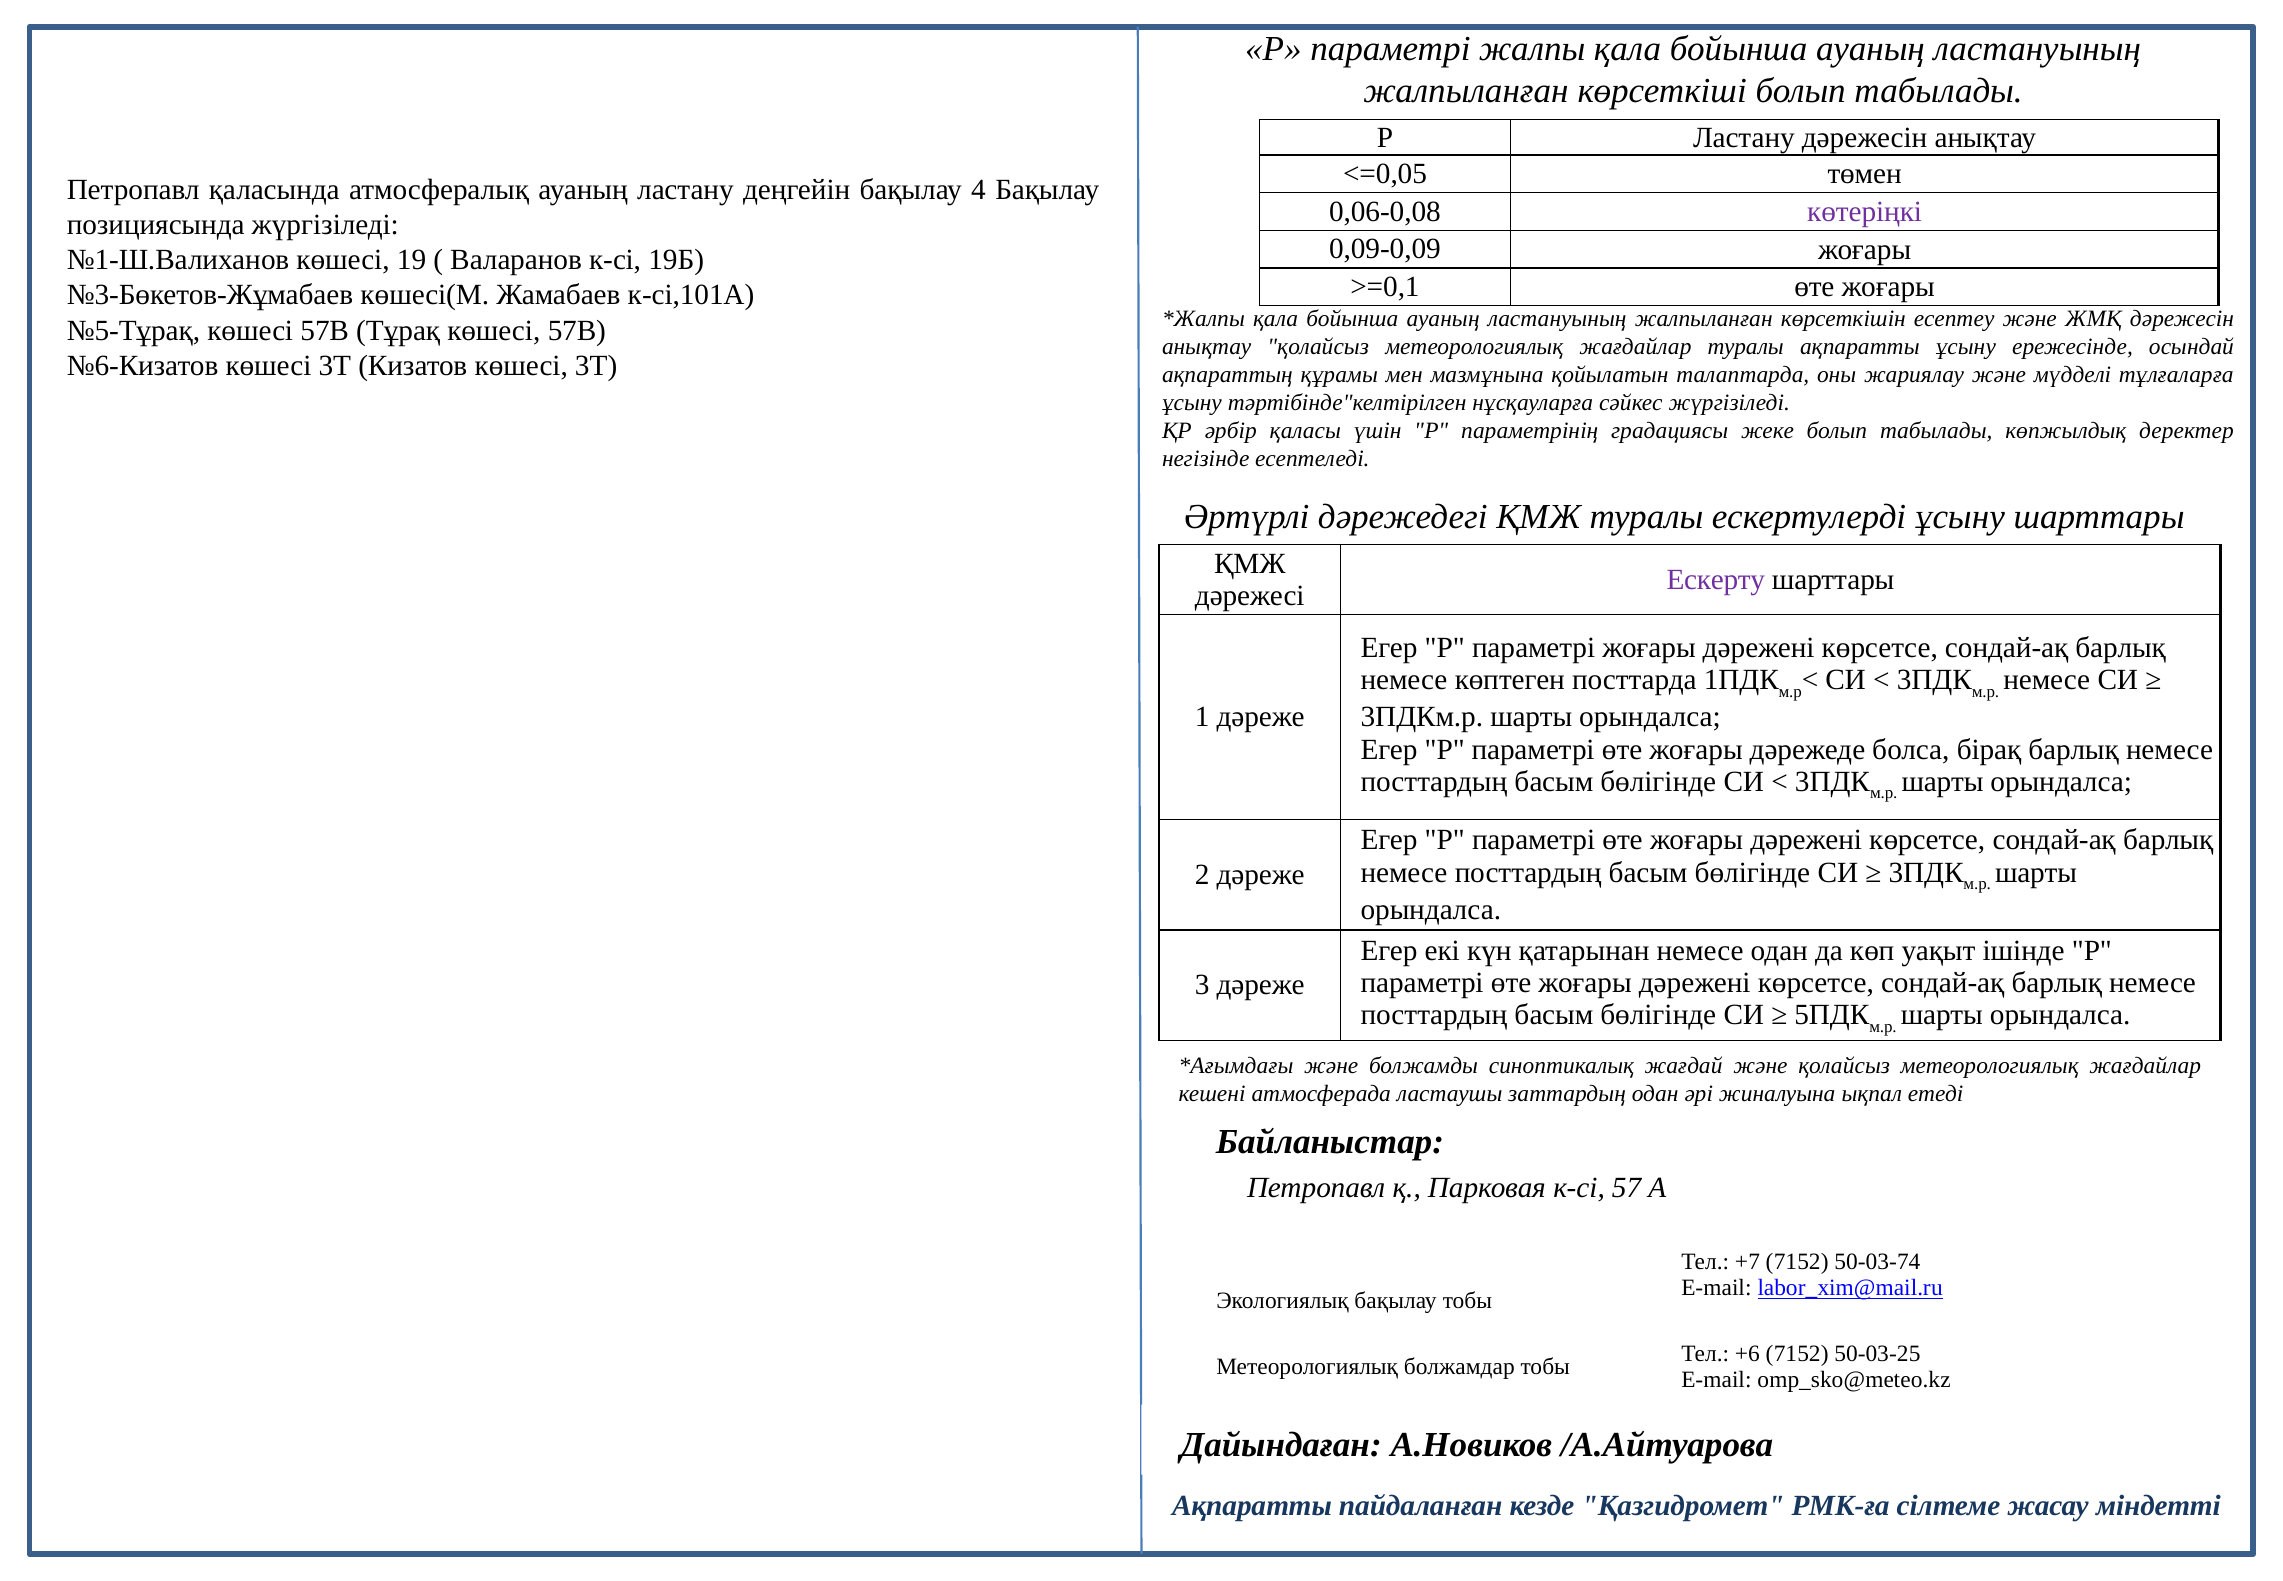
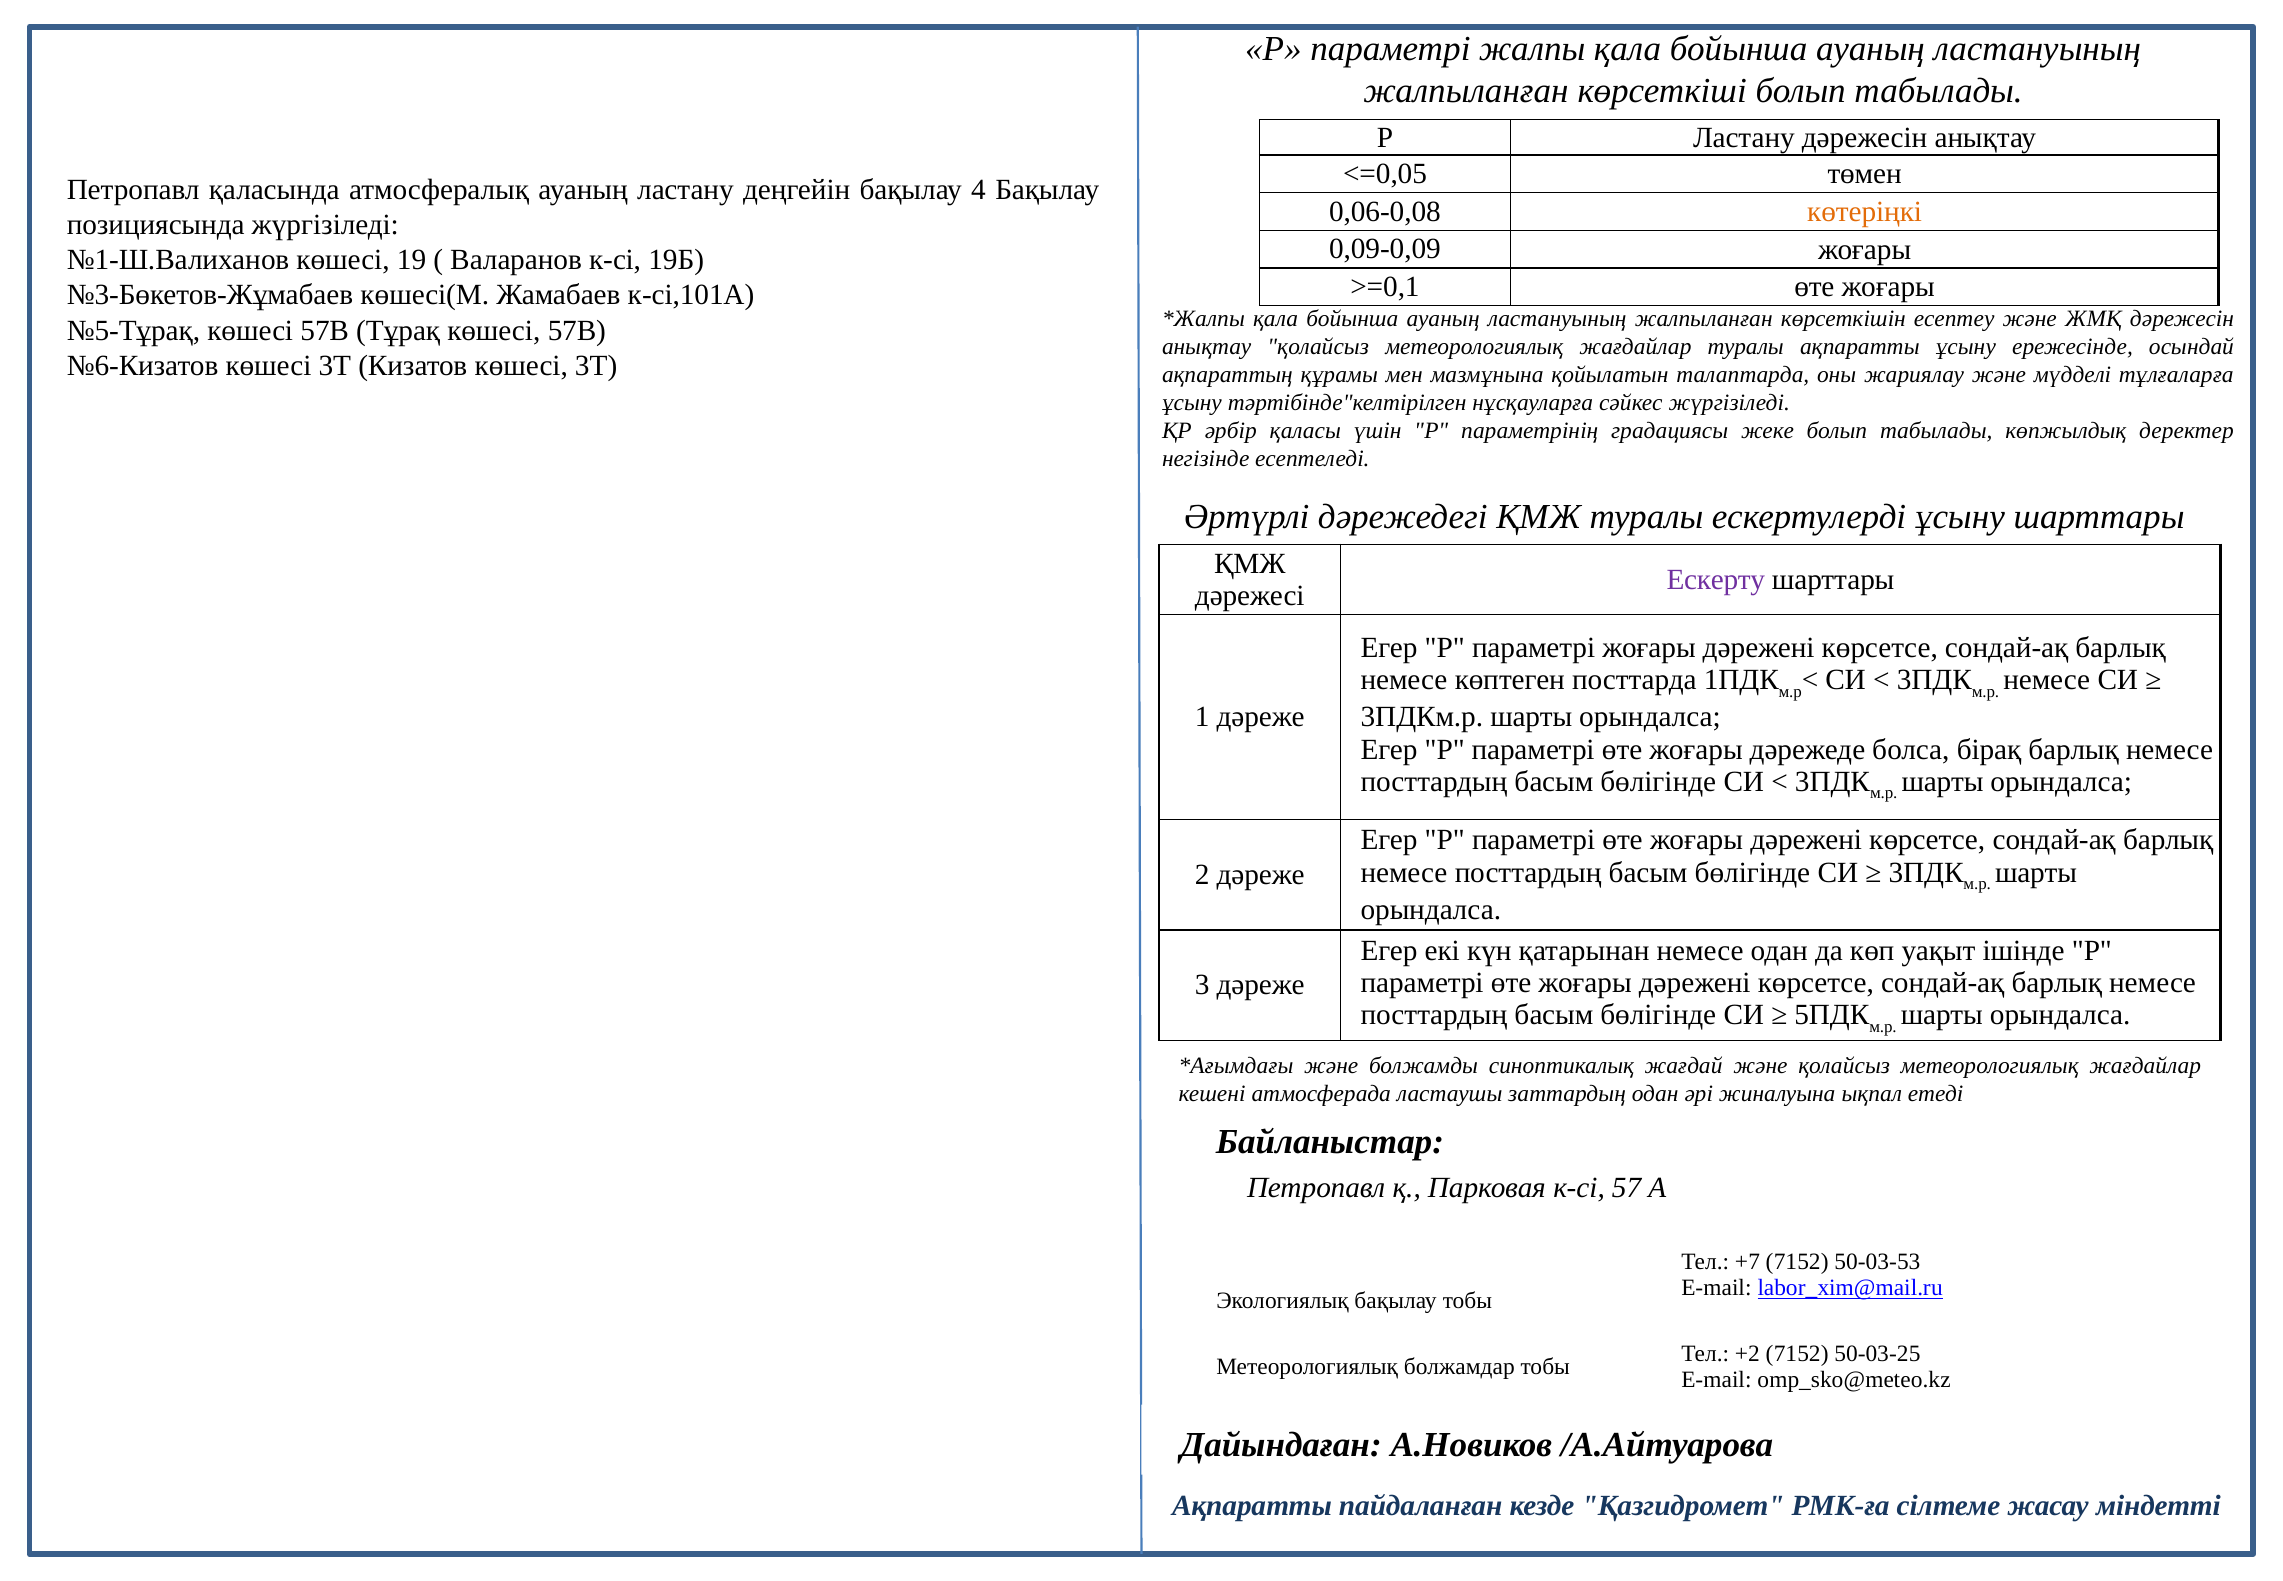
көтеріңкі colour: purple -> orange
50-03-74: 50-03-74 -> 50-03-53
+6: +6 -> +2
